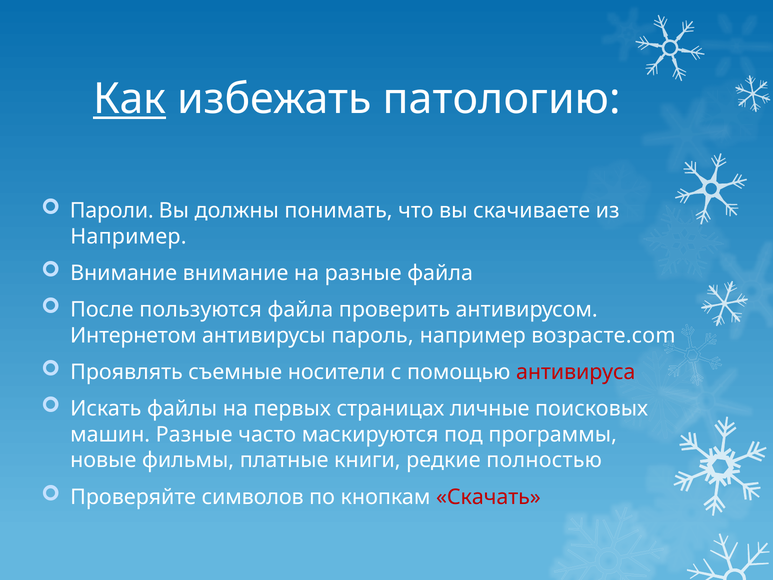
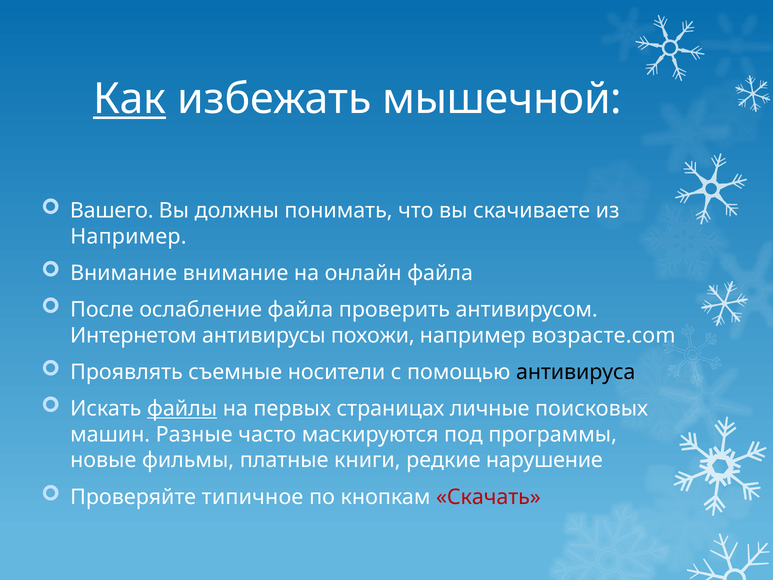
патологию: патологию -> мышечной
Пароли: Пароли -> Вашего
на разные: разные -> онлайн
пользуются: пользуются -> ослабление
пароль: пароль -> похожи
антивируса colour: red -> black
файлы underline: none -> present
полностью: полностью -> нарушение
символов: символов -> типичное
